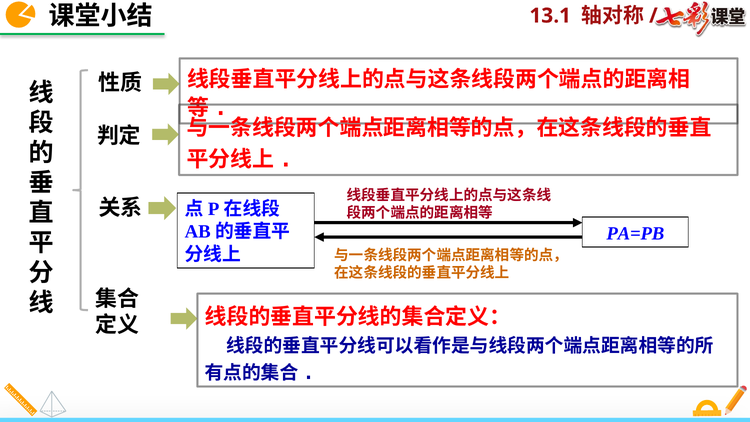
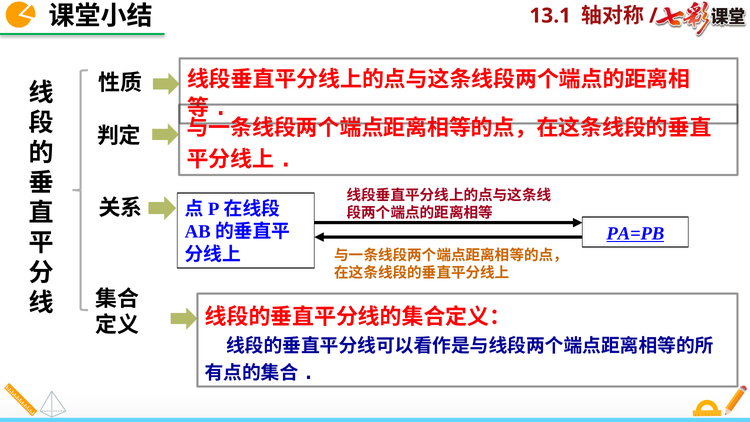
PA=PB underline: none -> present
